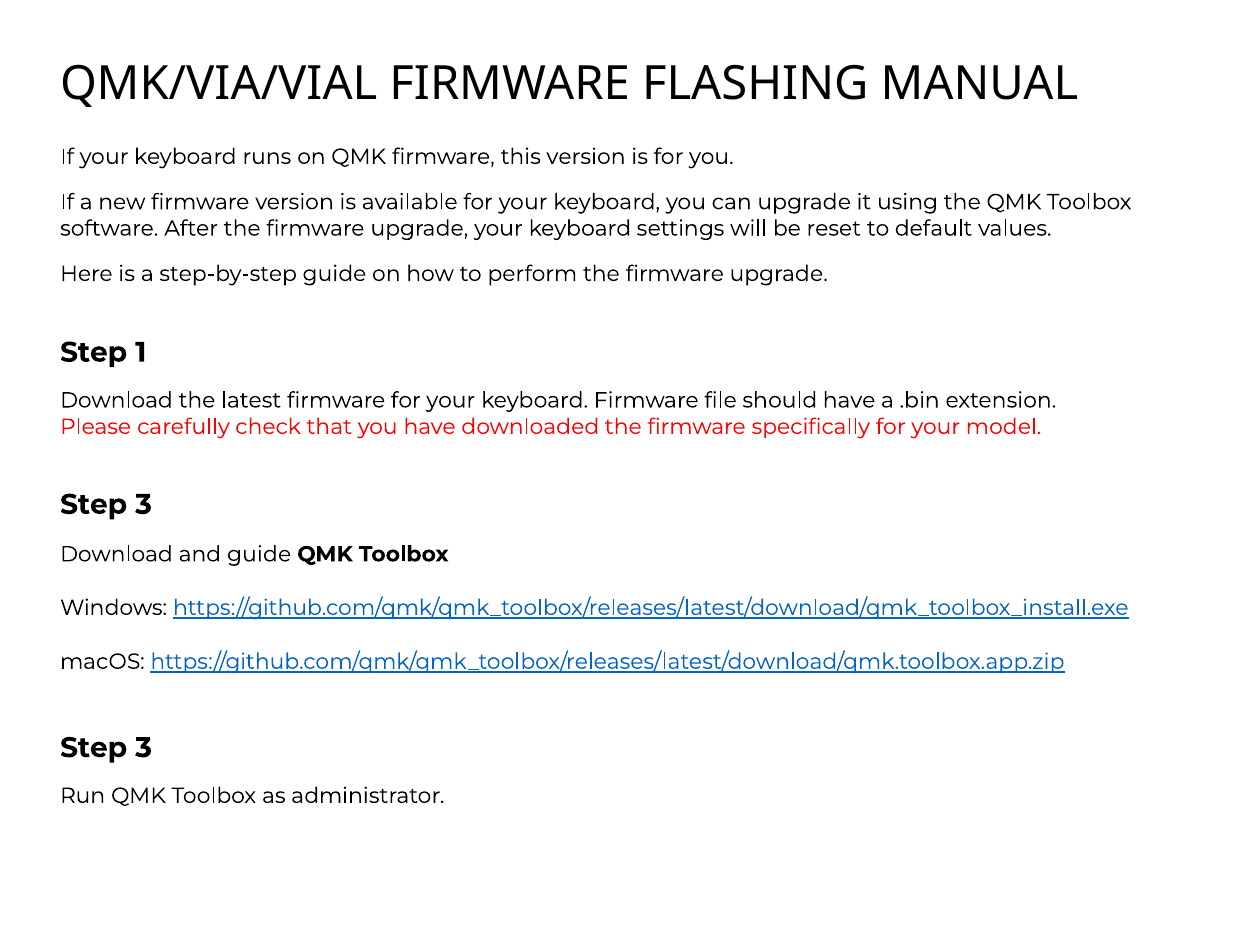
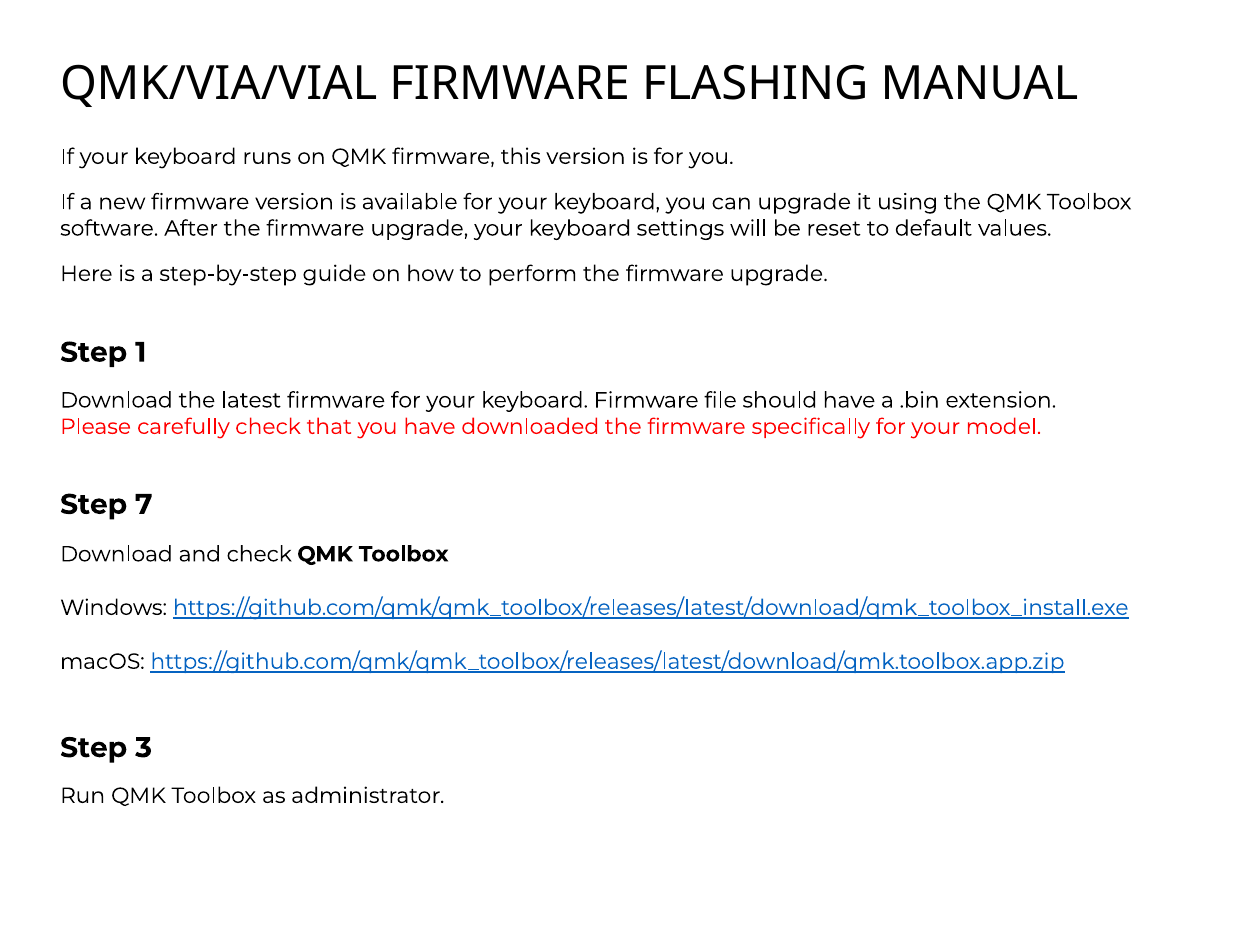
3 at (144, 504): 3 -> 7
and guide: guide -> check
